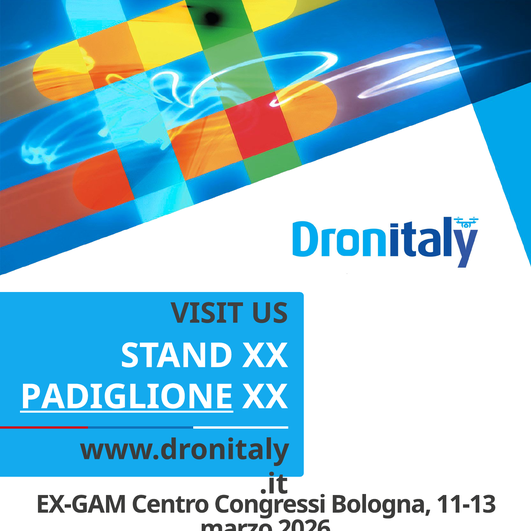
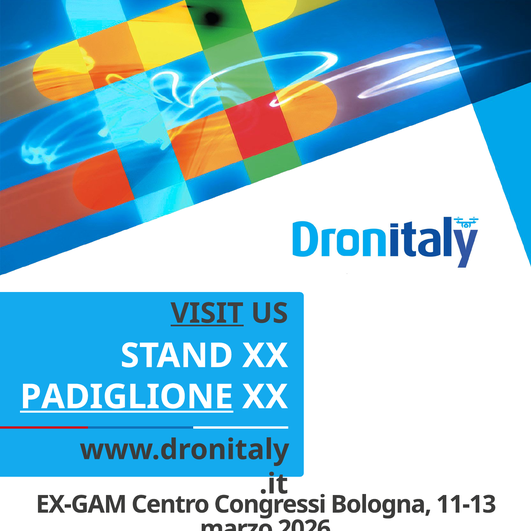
VISIT underline: none -> present
